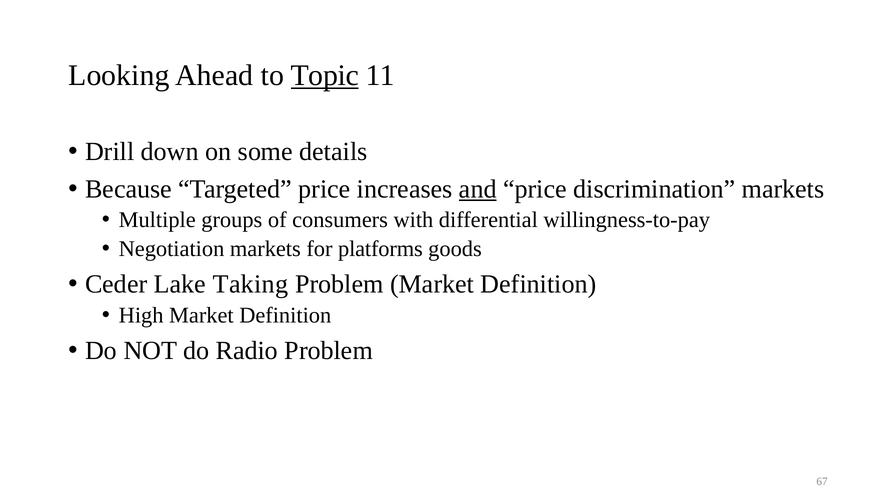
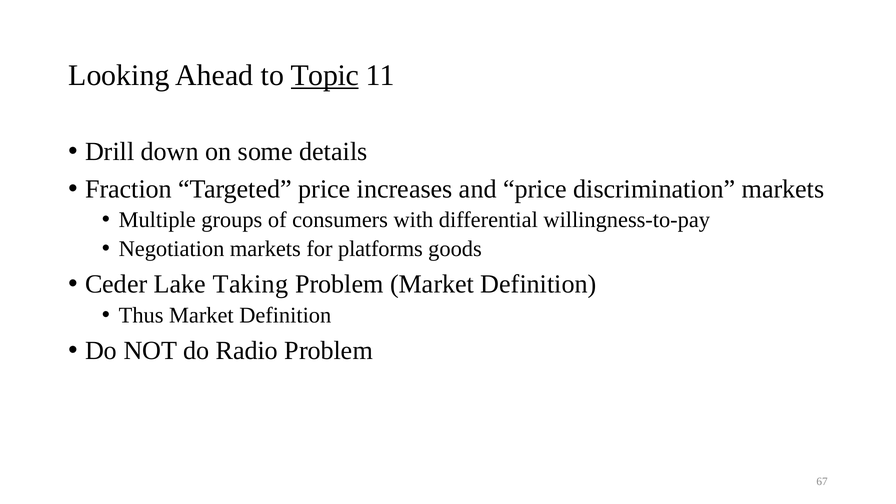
Because: Because -> Fraction
and underline: present -> none
High: High -> Thus
